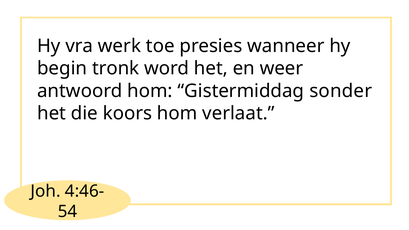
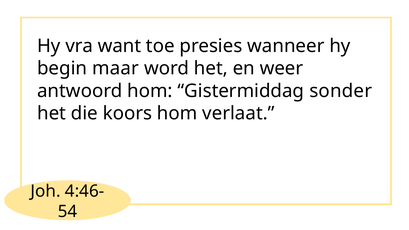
werk: werk -> want
tronk: tronk -> maar
